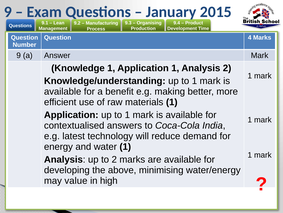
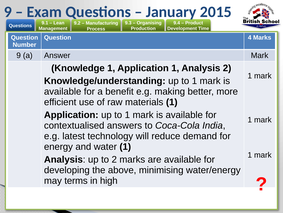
value: value -> terms
